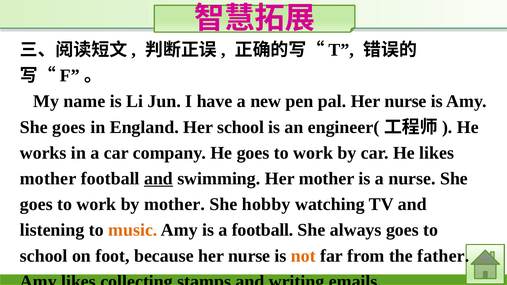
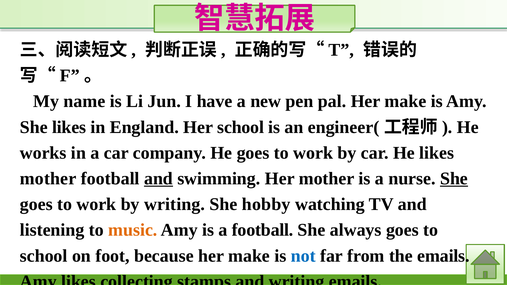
pal Her nurse: nurse -> make
goes at (69, 127): goes -> likes
She at (454, 179) underline: none -> present
by mother: mother -> writing
because her nurse: nurse -> make
not colour: orange -> blue
the father: father -> emails
